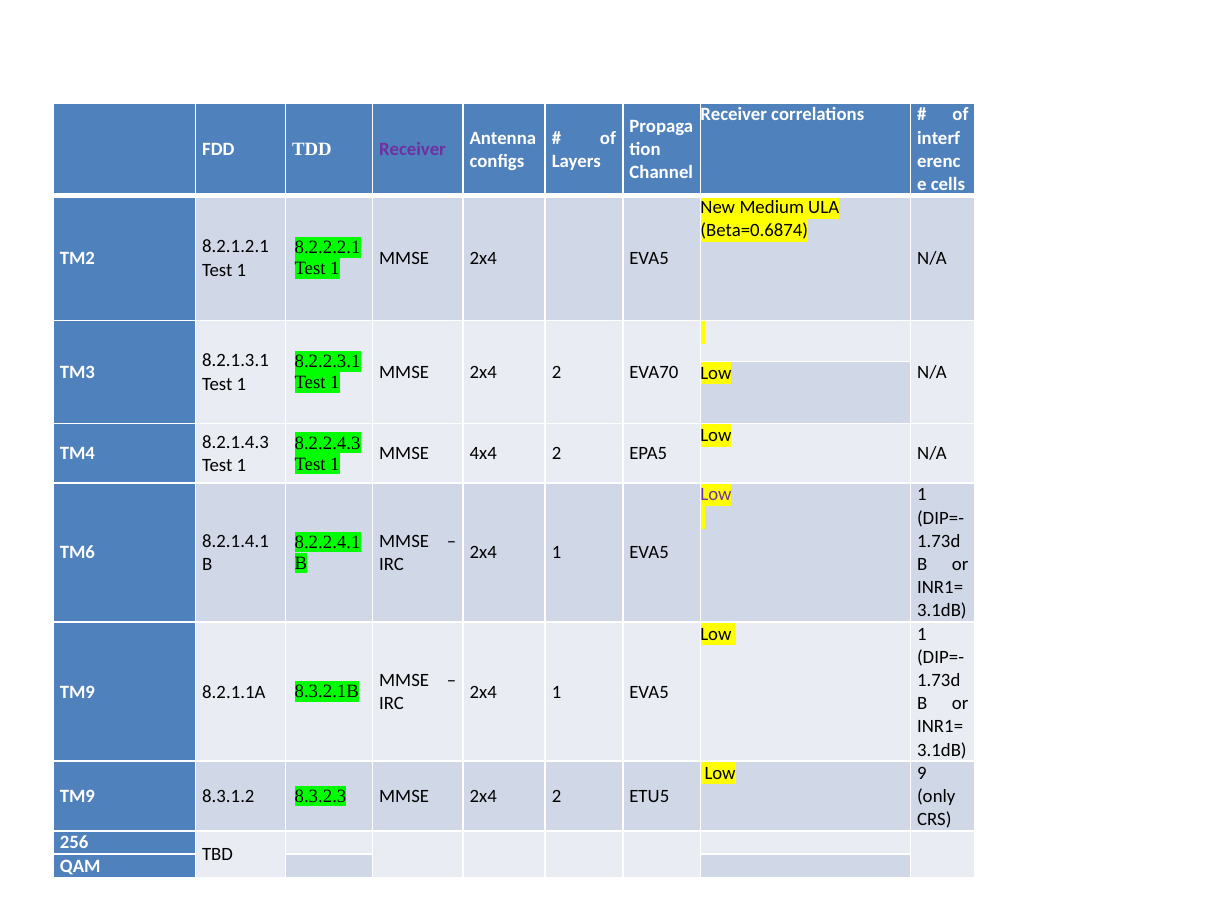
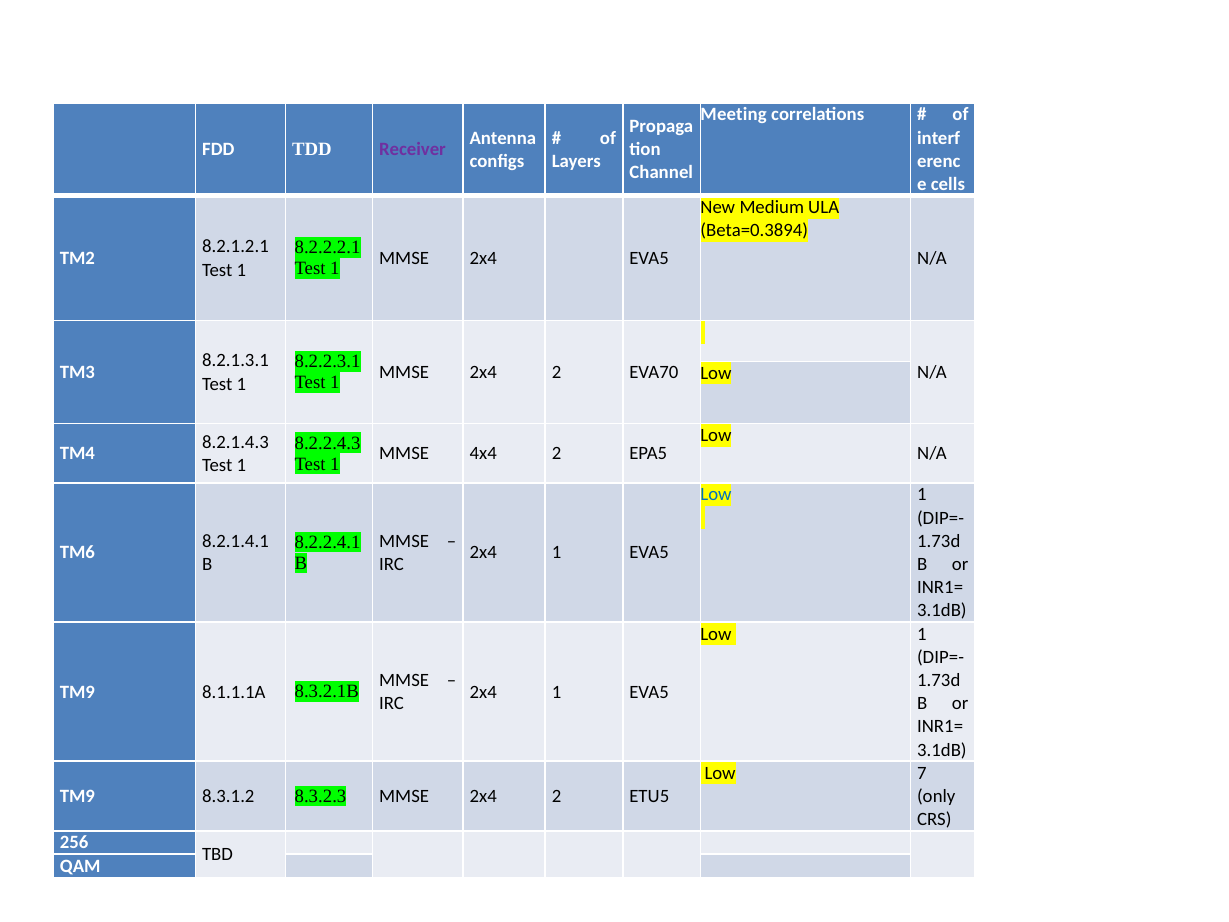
Receiver at (734, 115): Receiver -> Meeting
Beta=0.6874: Beta=0.6874 -> Beta=0.3894
Low at (716, 495) colour: purple -> blue
8.2.1.1A: 8.2.1.1A -> 8.1.1.1A
9: 9 -> 7
